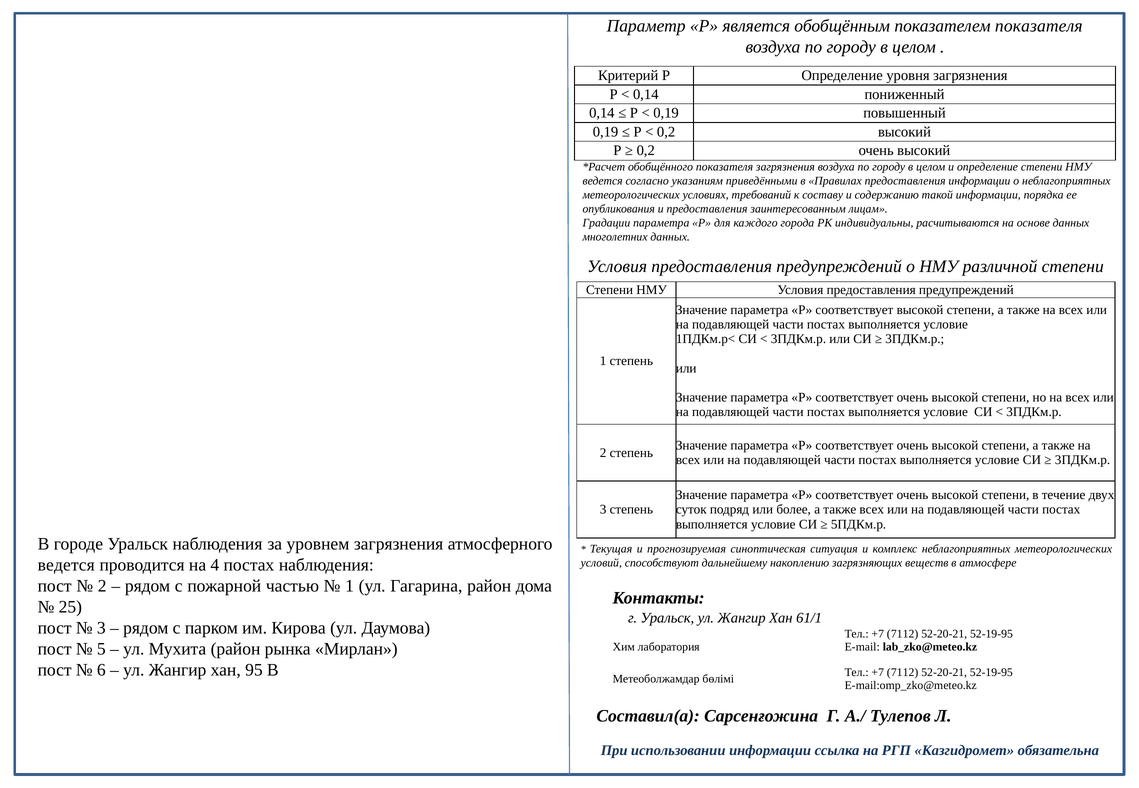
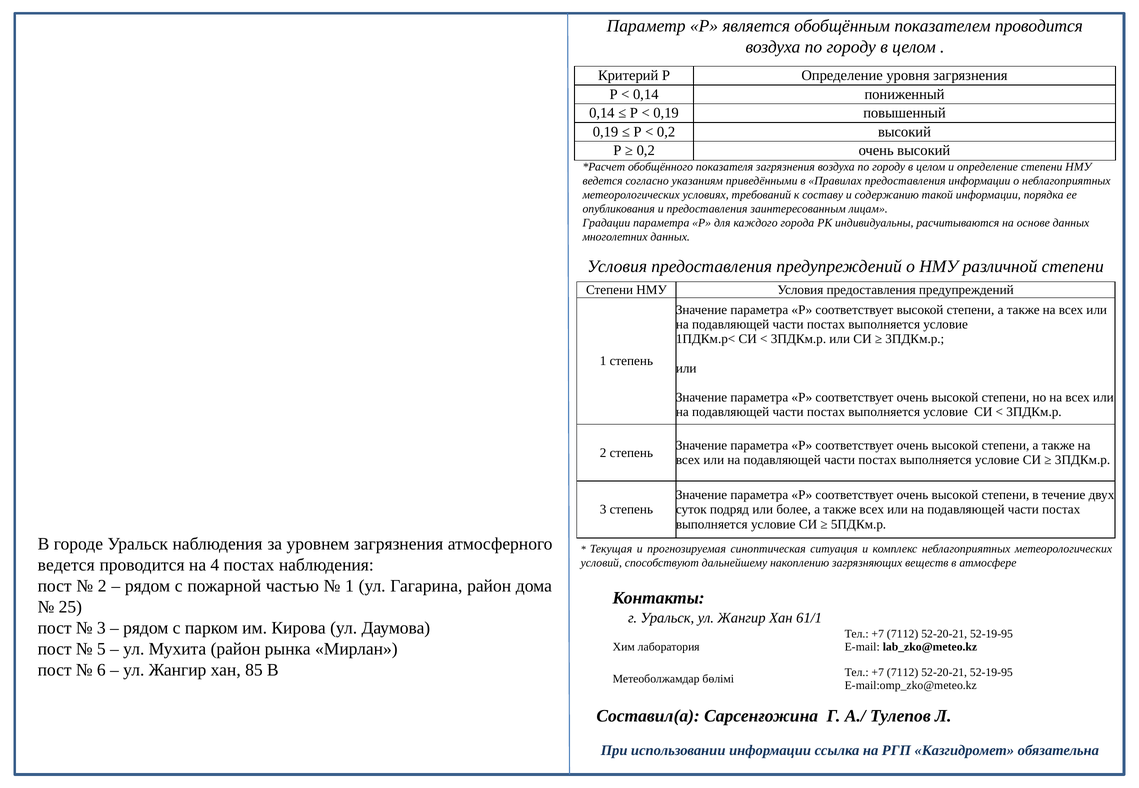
показателем показателя: показателя -> проводится
95: 95 -> 85
